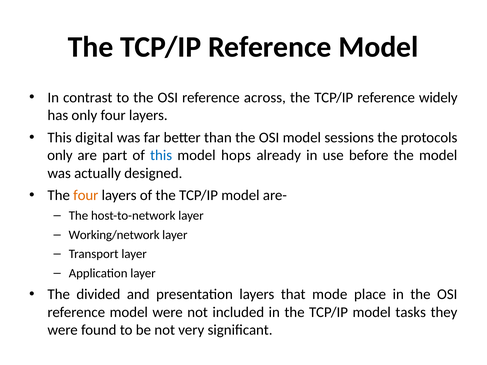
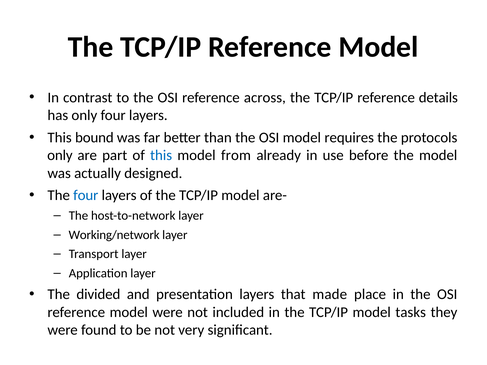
widely: widely -> details
digital: digital -> bound
sessions: sessions -> requires
hops: hops -> from
four at (86, 196) colour: orange -> blue
mode: mode -> made
